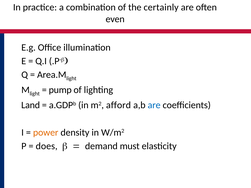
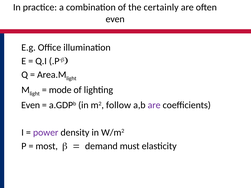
pump: pump -> mode
Land at (31, 105): Land -> Even
afford: afford -> follow
are at (154, 105) colour: blue -> purple
power colour: orange -> purple
does: does -> most
